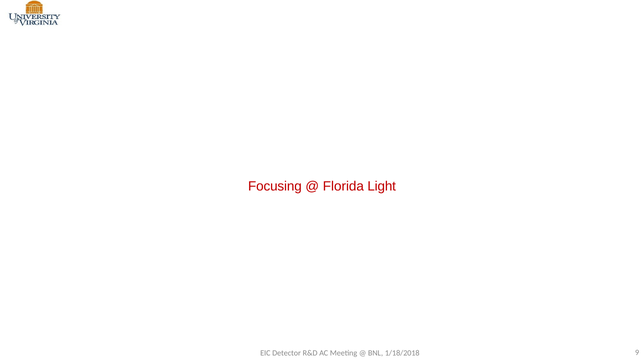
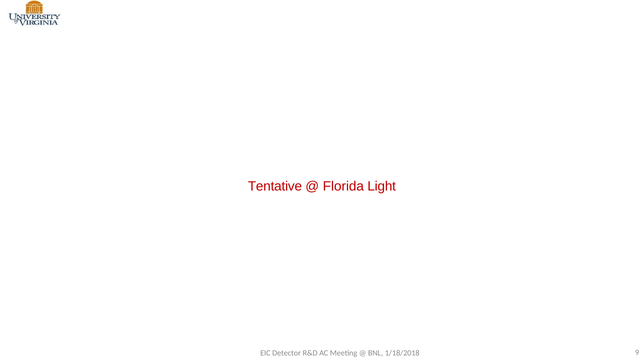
Focusing: Focusing -> Tentative
